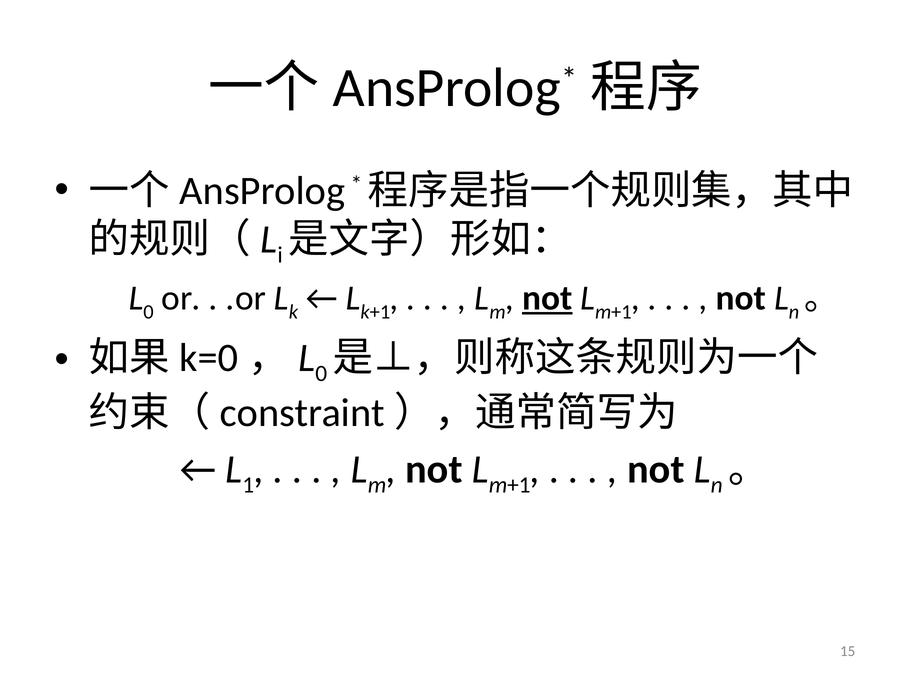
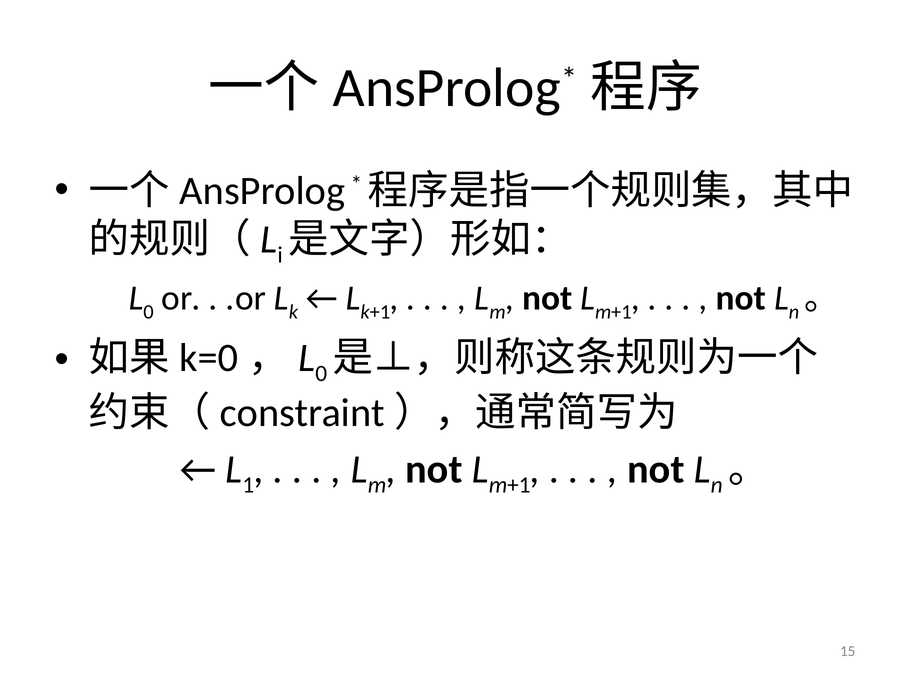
not at (547, 298) underline: present -> none
